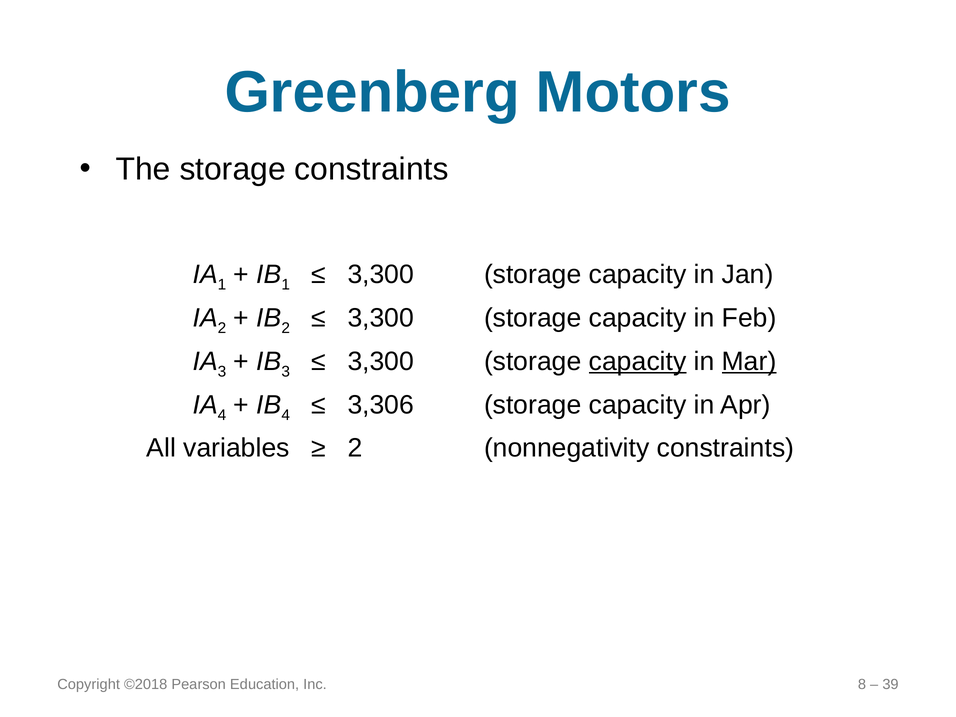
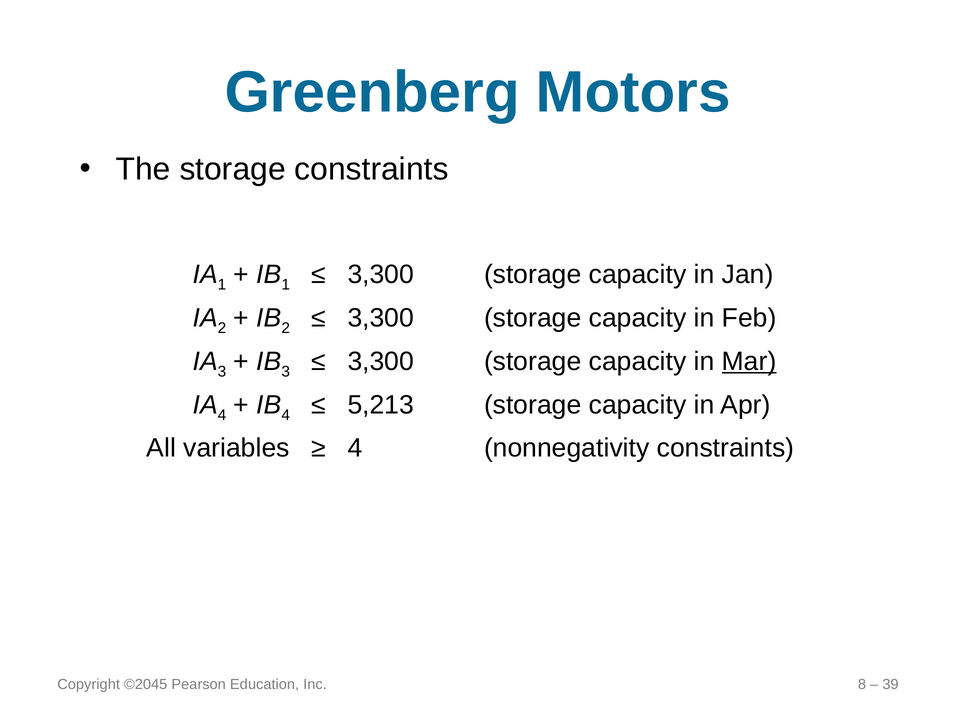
capacity at (638, 361) underline: present -> none
3,306: 3,306 -> 5,213
2 at (355, 448): 2 -> 4
©2018: ©2018 -> ©2045
